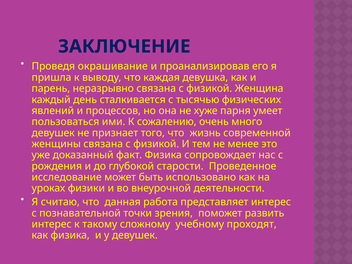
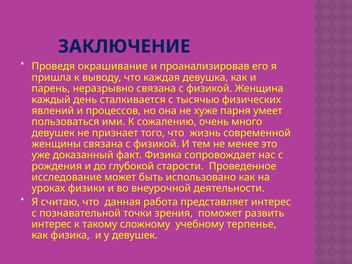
проходят: проходят -> терпенье
